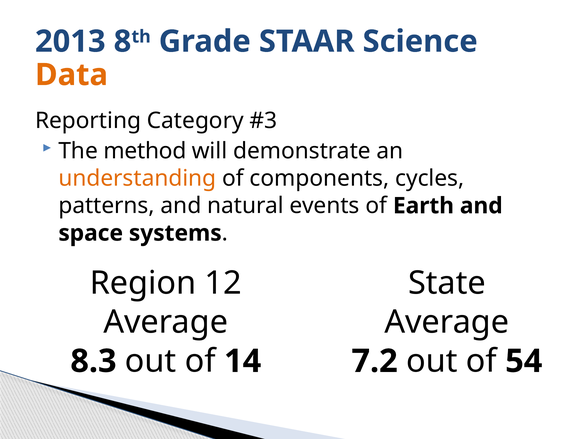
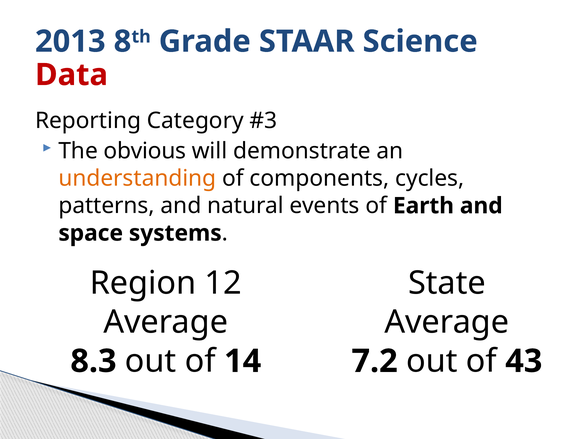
Data colour: orange -> red
method: method -> obvious
54: 54 -> 43
